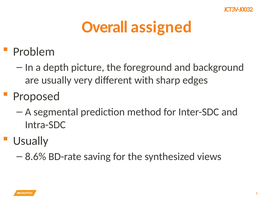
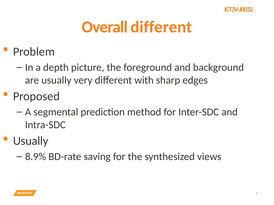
Overall assigned: assigned -> different
8.6%: 8.6% -> 8.9%
